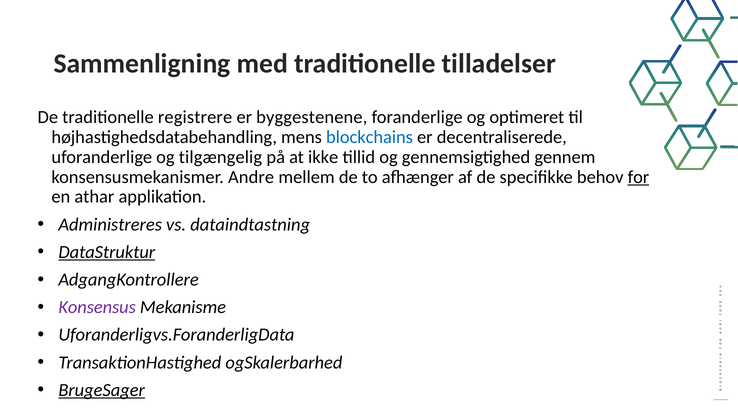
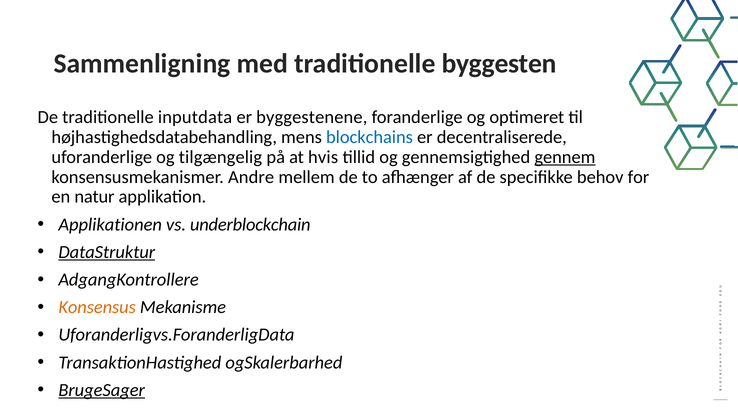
tilladelser: tilladelser -> byggesten
registrere: registrere -> inputdata
ikke: ikke -> hvis
gennem underline: none -> present
for underline: present -> none
athar: athar -> natur
Administreres: Administreres -> Applikationen
dataindtastning: dataindtastning -> underblockchain
Konsensus colour: purple -> orange
